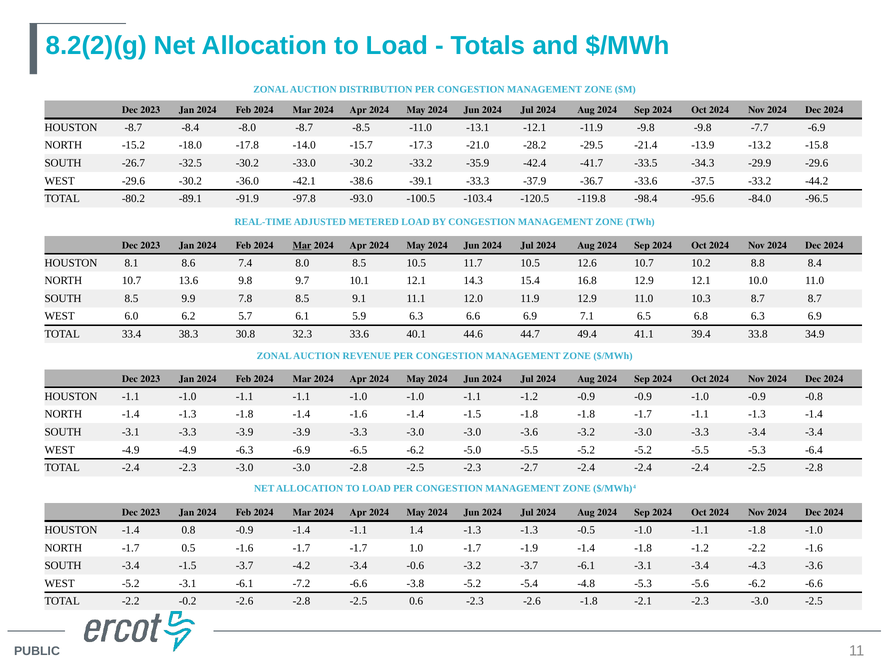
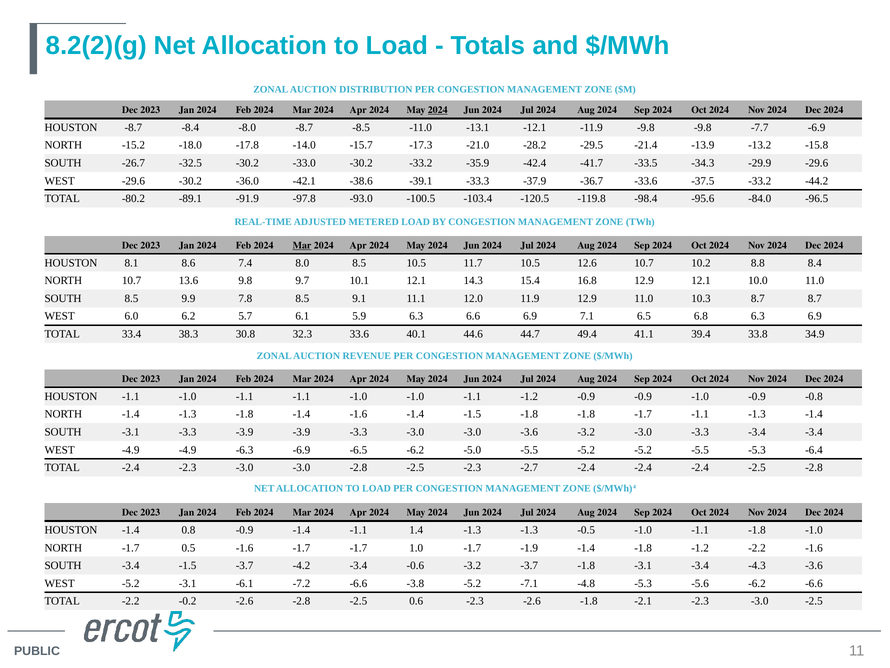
2024 at (438, 110) underline: none -> present
-3.7 -6.1: -6.1 -> -1.8
-5.4: -5.4 -> -7.1
